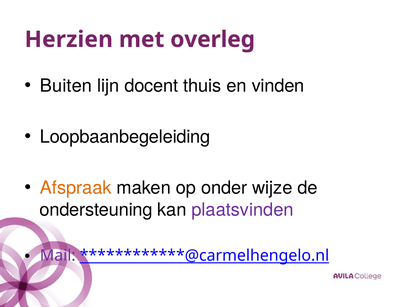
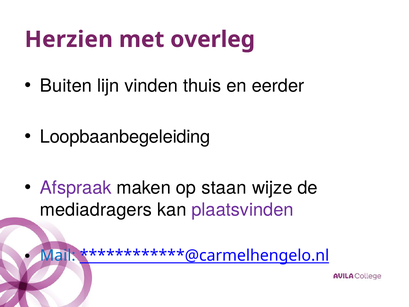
docent: docent -> vinden
vinden: vinden -> eerder
Afspraak colour: orange -> purple
onder: onder -> staan
ondersteuning: ondersteuning -> mediadragers
Mail colour: purple -> blue
